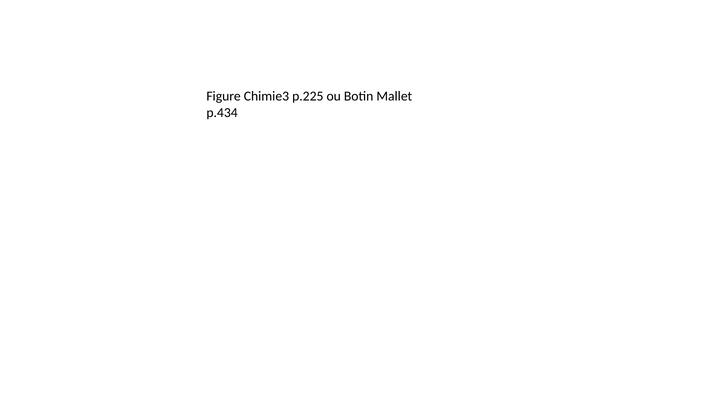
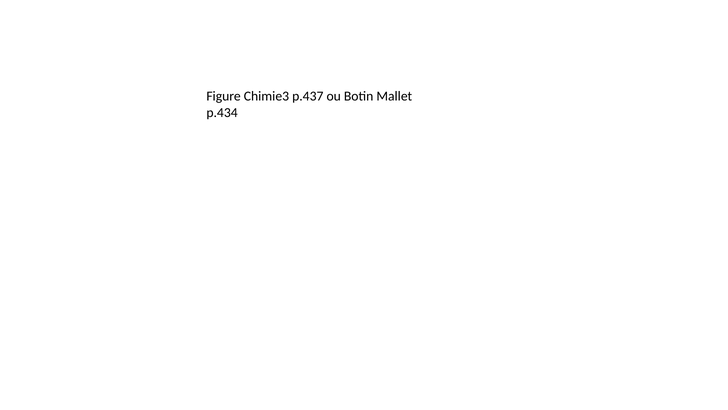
p.225: p.225 -> p.437
